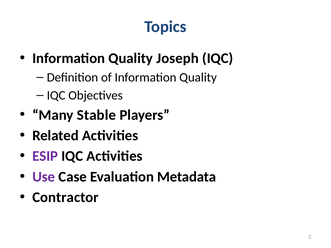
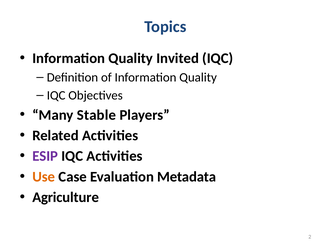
Joseph: Joseph -> Invited
Use colour: purple -> orange
Contractor: Contractor -> Agriculture
